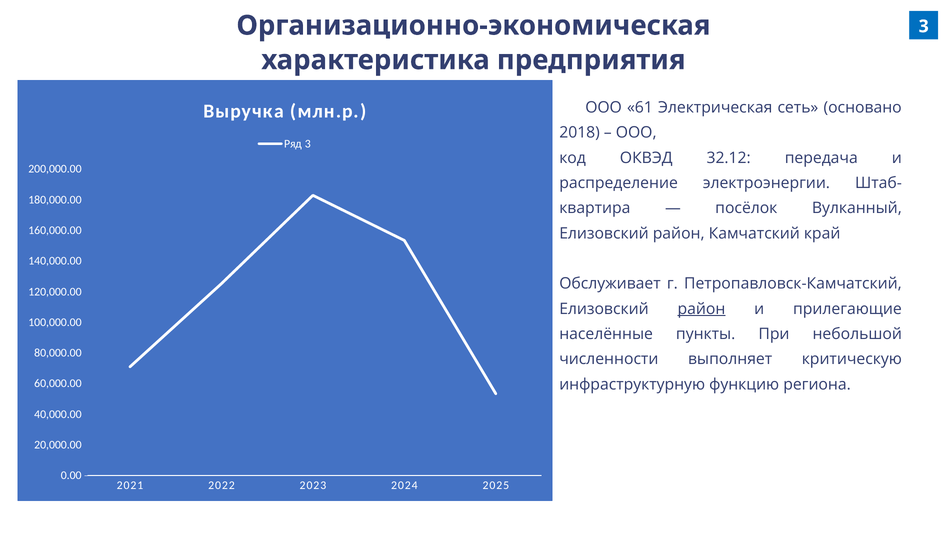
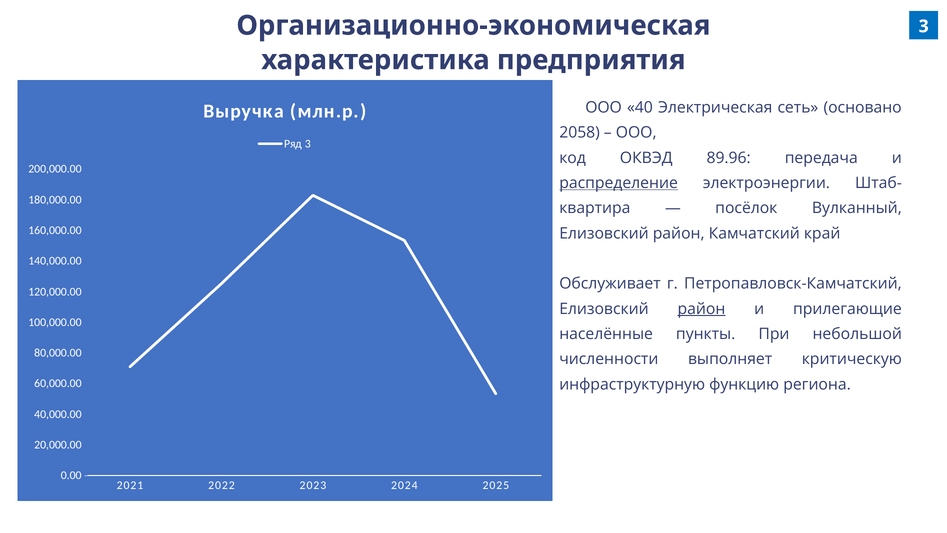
61: 61 -> 40
2018: 2018 -> 2058
32.12: 32.12 -> 89.96
распределение underline: none -> present
